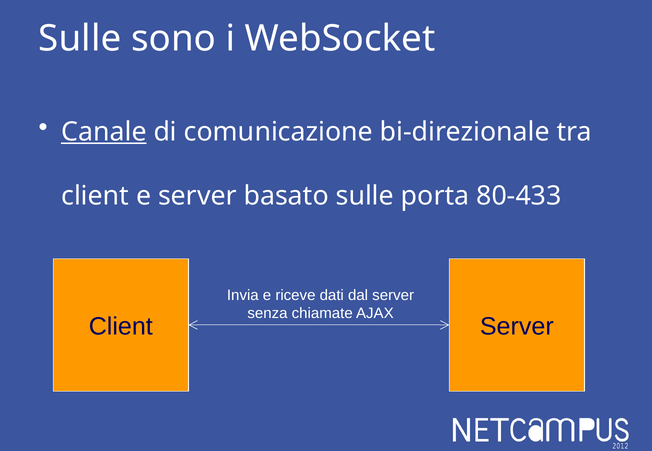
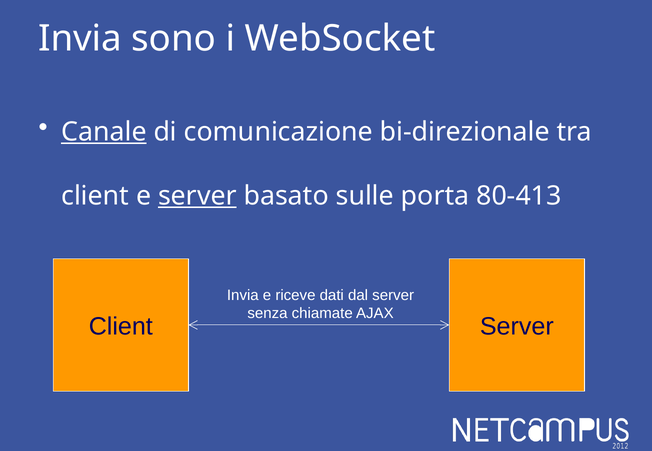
Sulle at (80, 39): Sulle -> Invia
server at (197, 196) underline: none -> present
80-433: 80-433 -> 80-413
